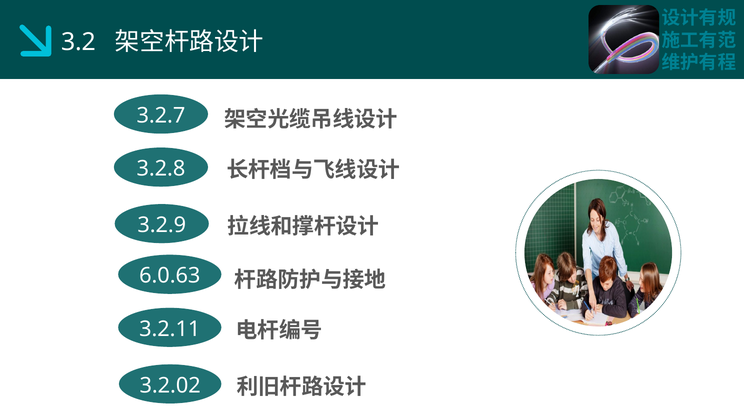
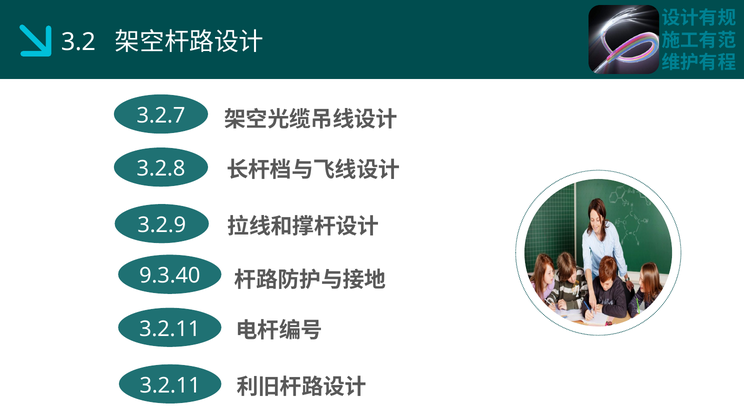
6.0.63: 6.0.63 -> 9.3.40
3.2.02 at (170, 386): 3.2.02 -> 3.2.11
